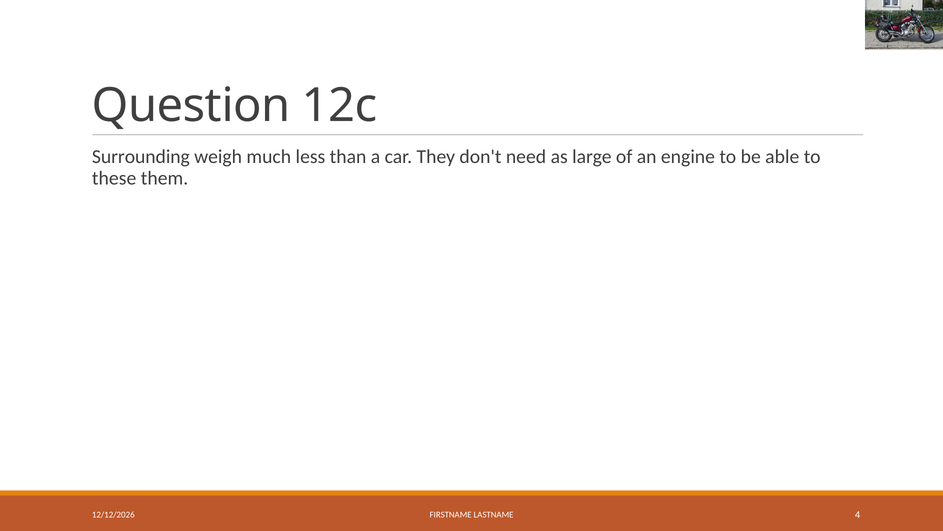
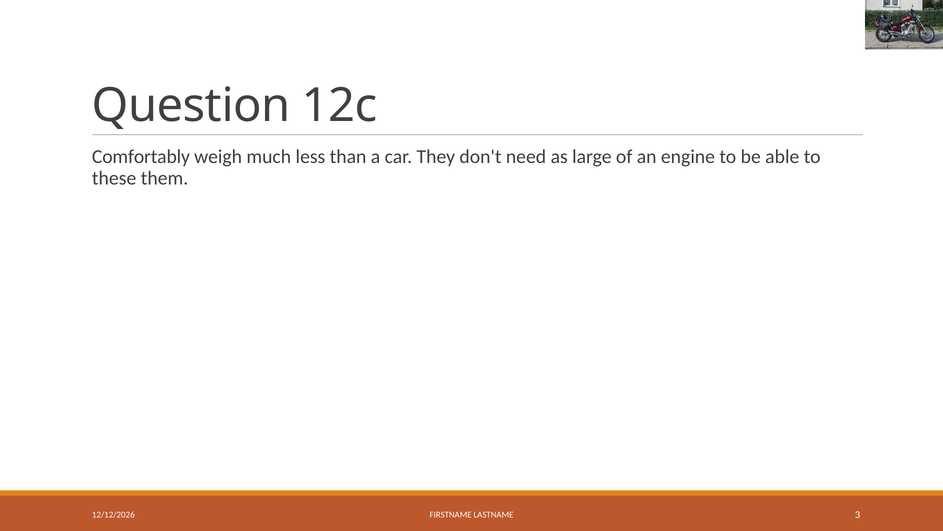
Surrounding: Surrounding -> Comfortably
4: 4 -> 3
